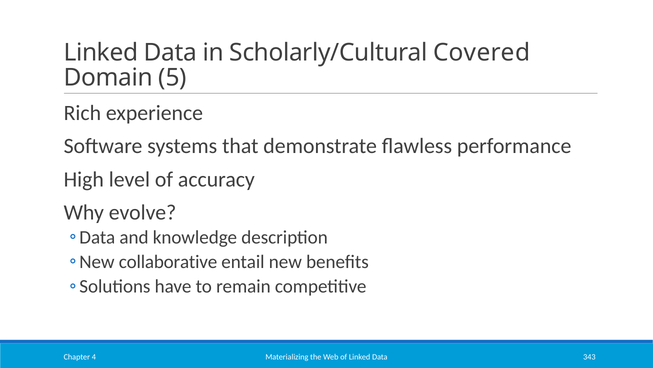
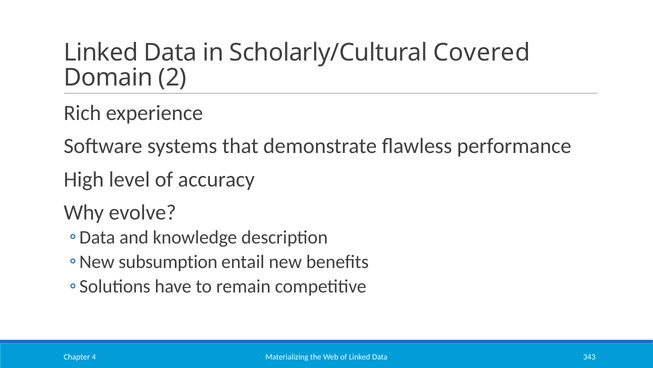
5: 5 -> 2
collaborative: collaborative -> subsumption
